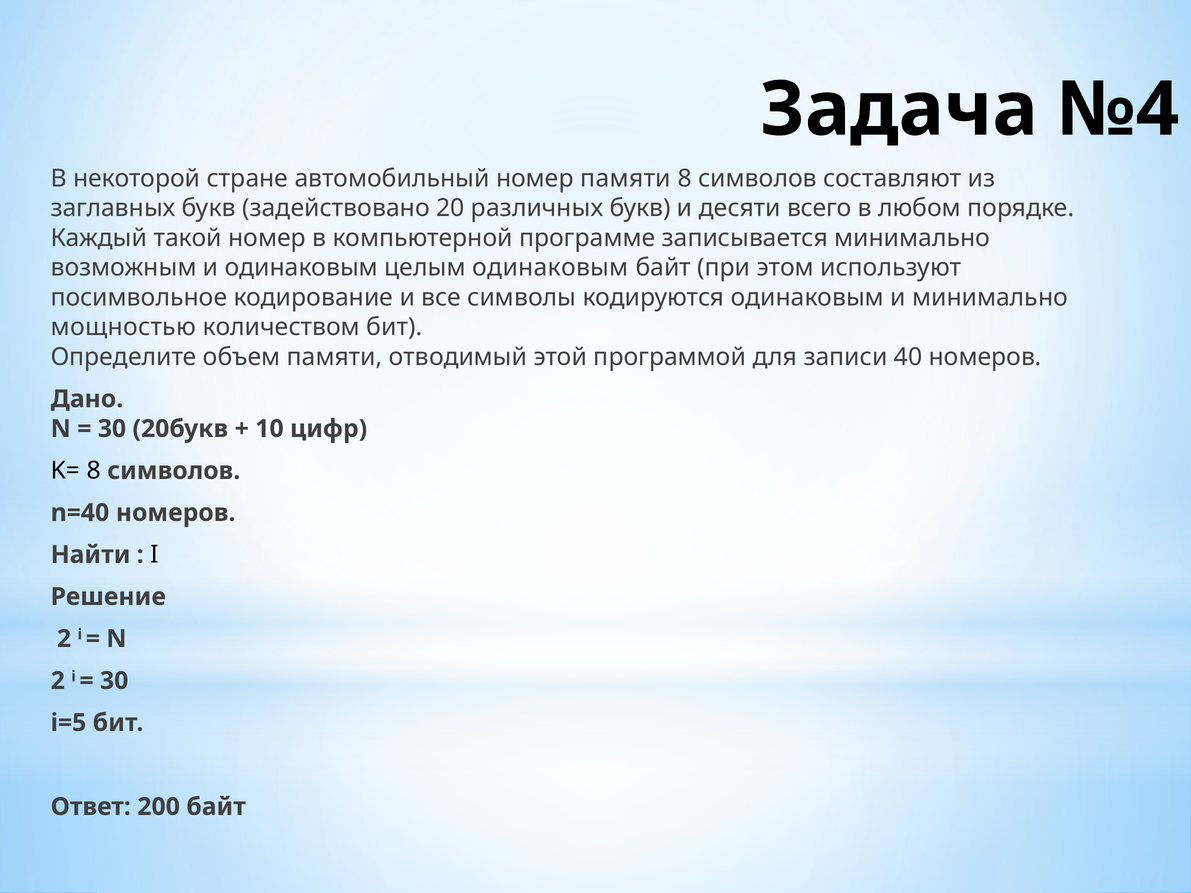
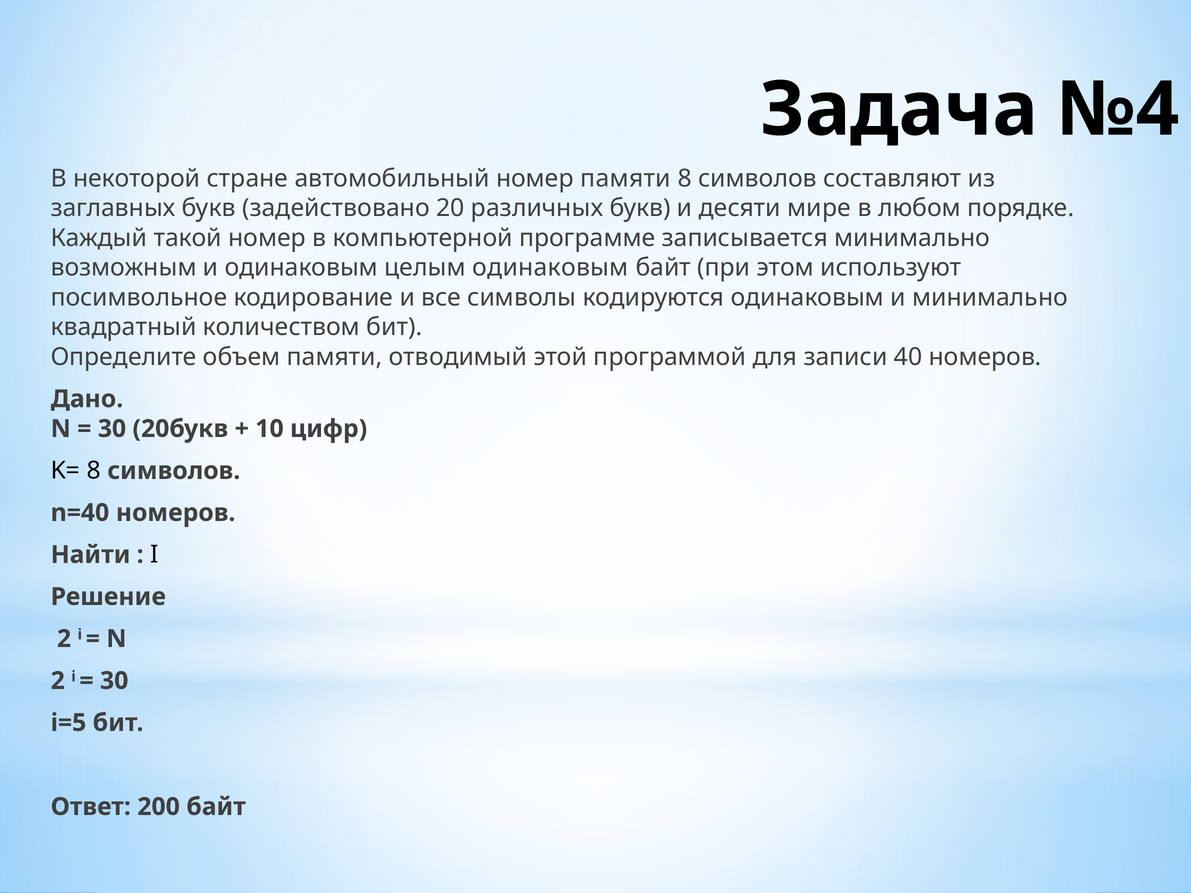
всего: всего -> мире
мощностью: мощностью -> квадратный
